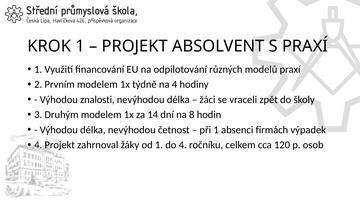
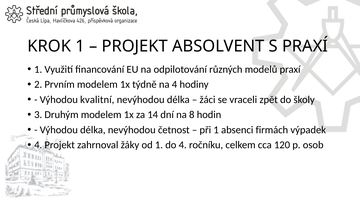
znalosti: znalosti -> kvalitní
